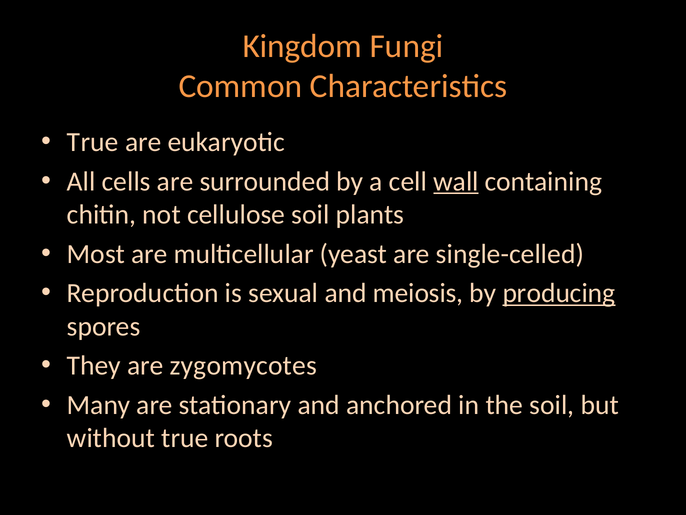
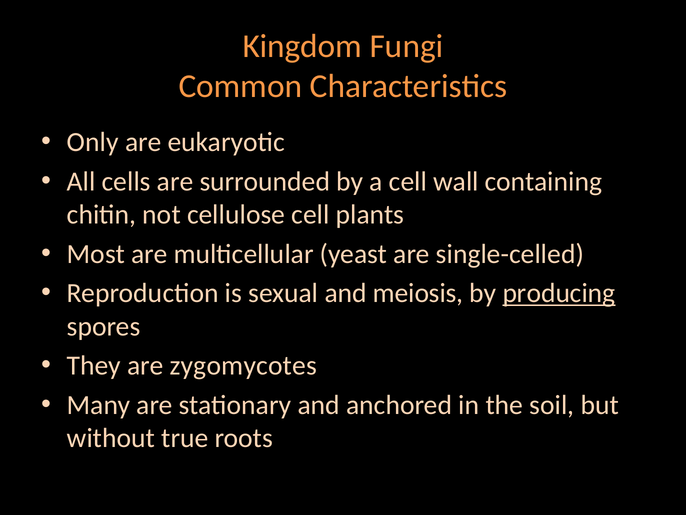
True at (93, 142): True -> Only
wall underline: present -> none
cellulose soil: soil -> cell
